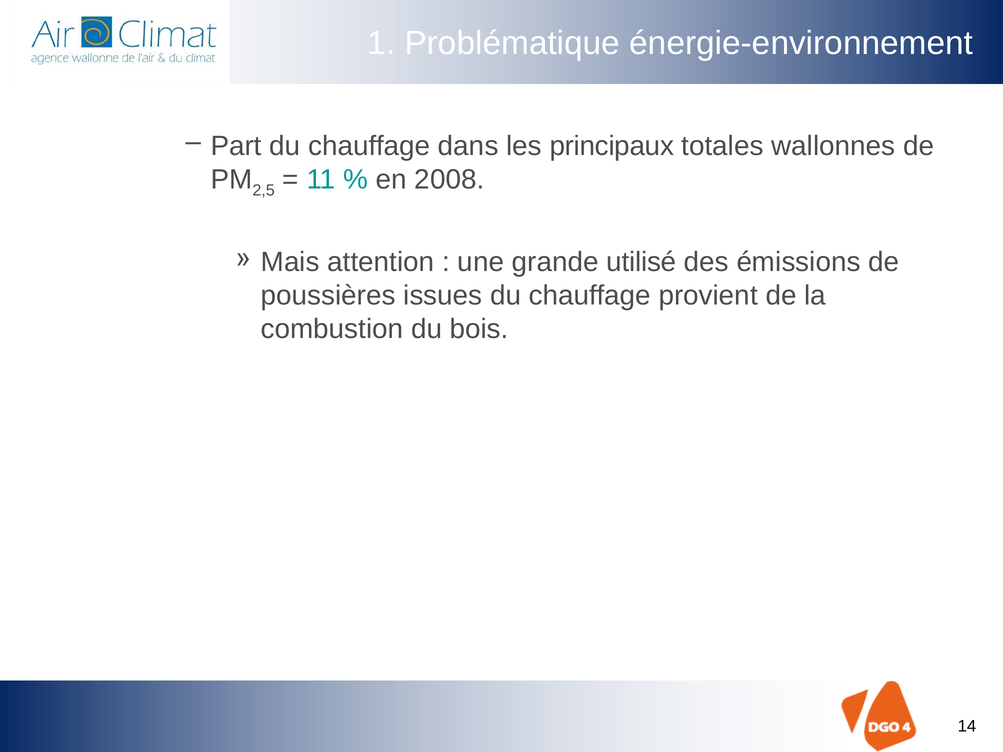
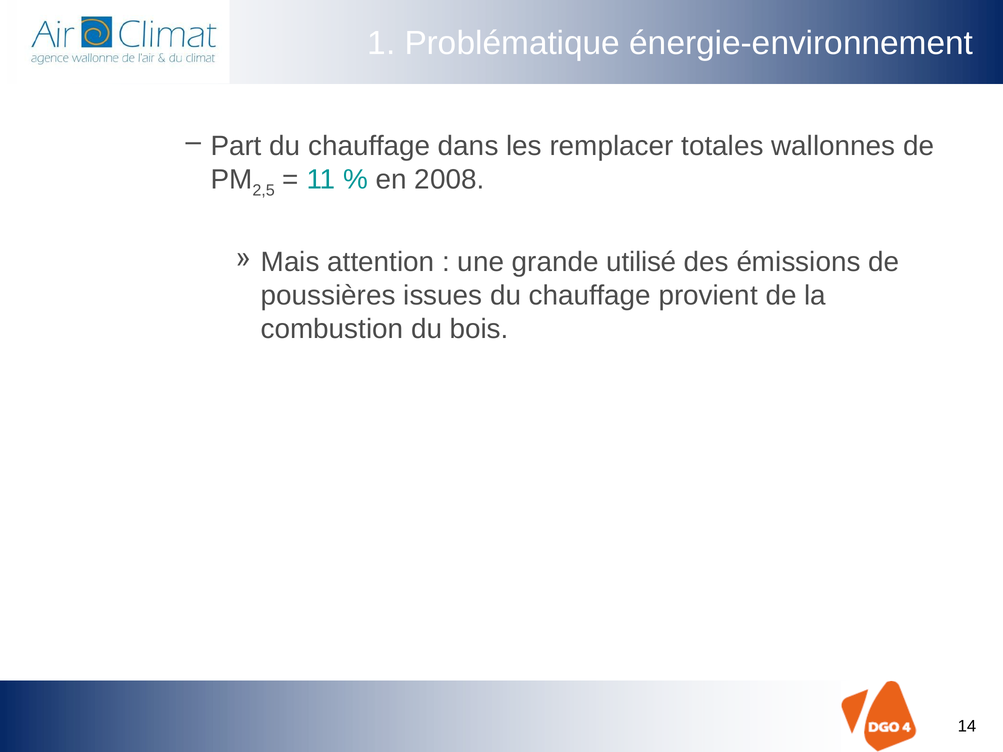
principaux: principaux -> remplacer
